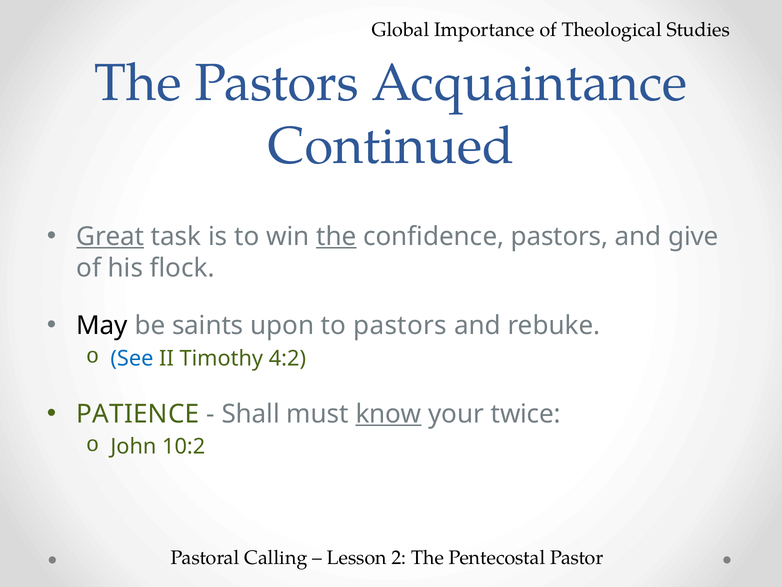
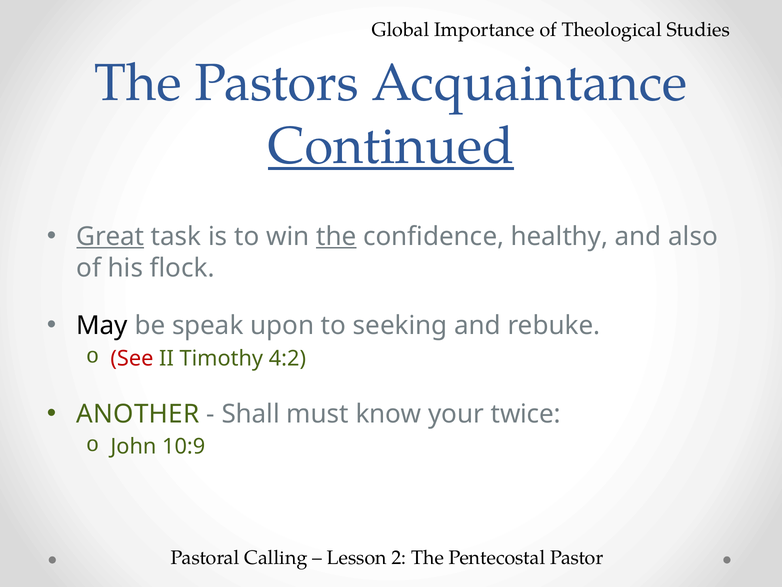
Continued underline: none -> present
confidence pastors: pastors -> healthy
give: give -> also
saints: saints -> speak
to pastors: pastors -> seeking
See colour: blue -> red
PATIENCE: PATIENCE -> ANOTHER
know underline: present -> none
10:2: 10:2 -> 10:9
